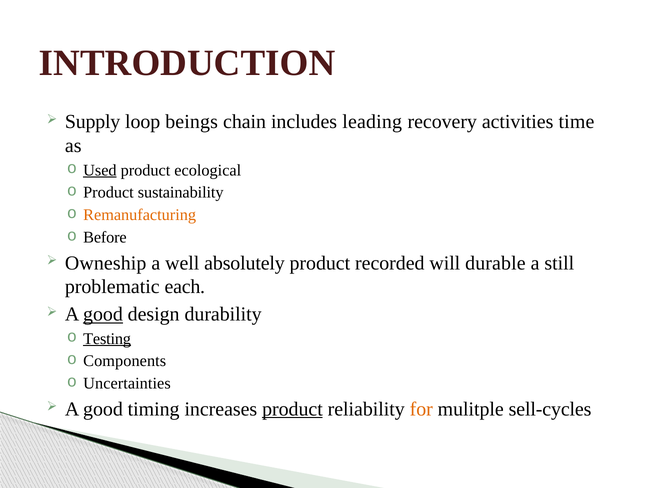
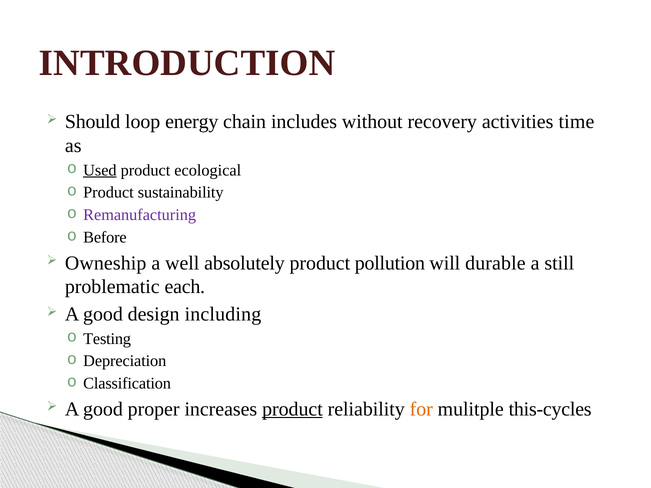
Supply: Supply -> Should
beings: beings -> energy
leading: leading -> without
Remanufacturing colour: orange -> purple
recorded: recorded -> pollution
good at (103, 314) underline: present -> none
durability: durability -> including
Testing underline: present -> none
Components: Components -> Depreciation
Uncertainties: Uncertainties -> Classification
timing: timing -> proper
sell-cycles: sell-cycles -> this-cycles
